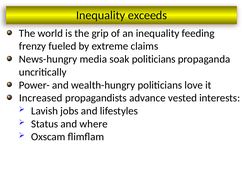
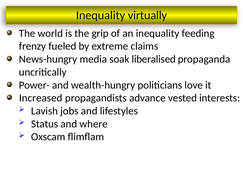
exceeds: exceeds -> virtually
soak politicians: politicians -> liberalised
